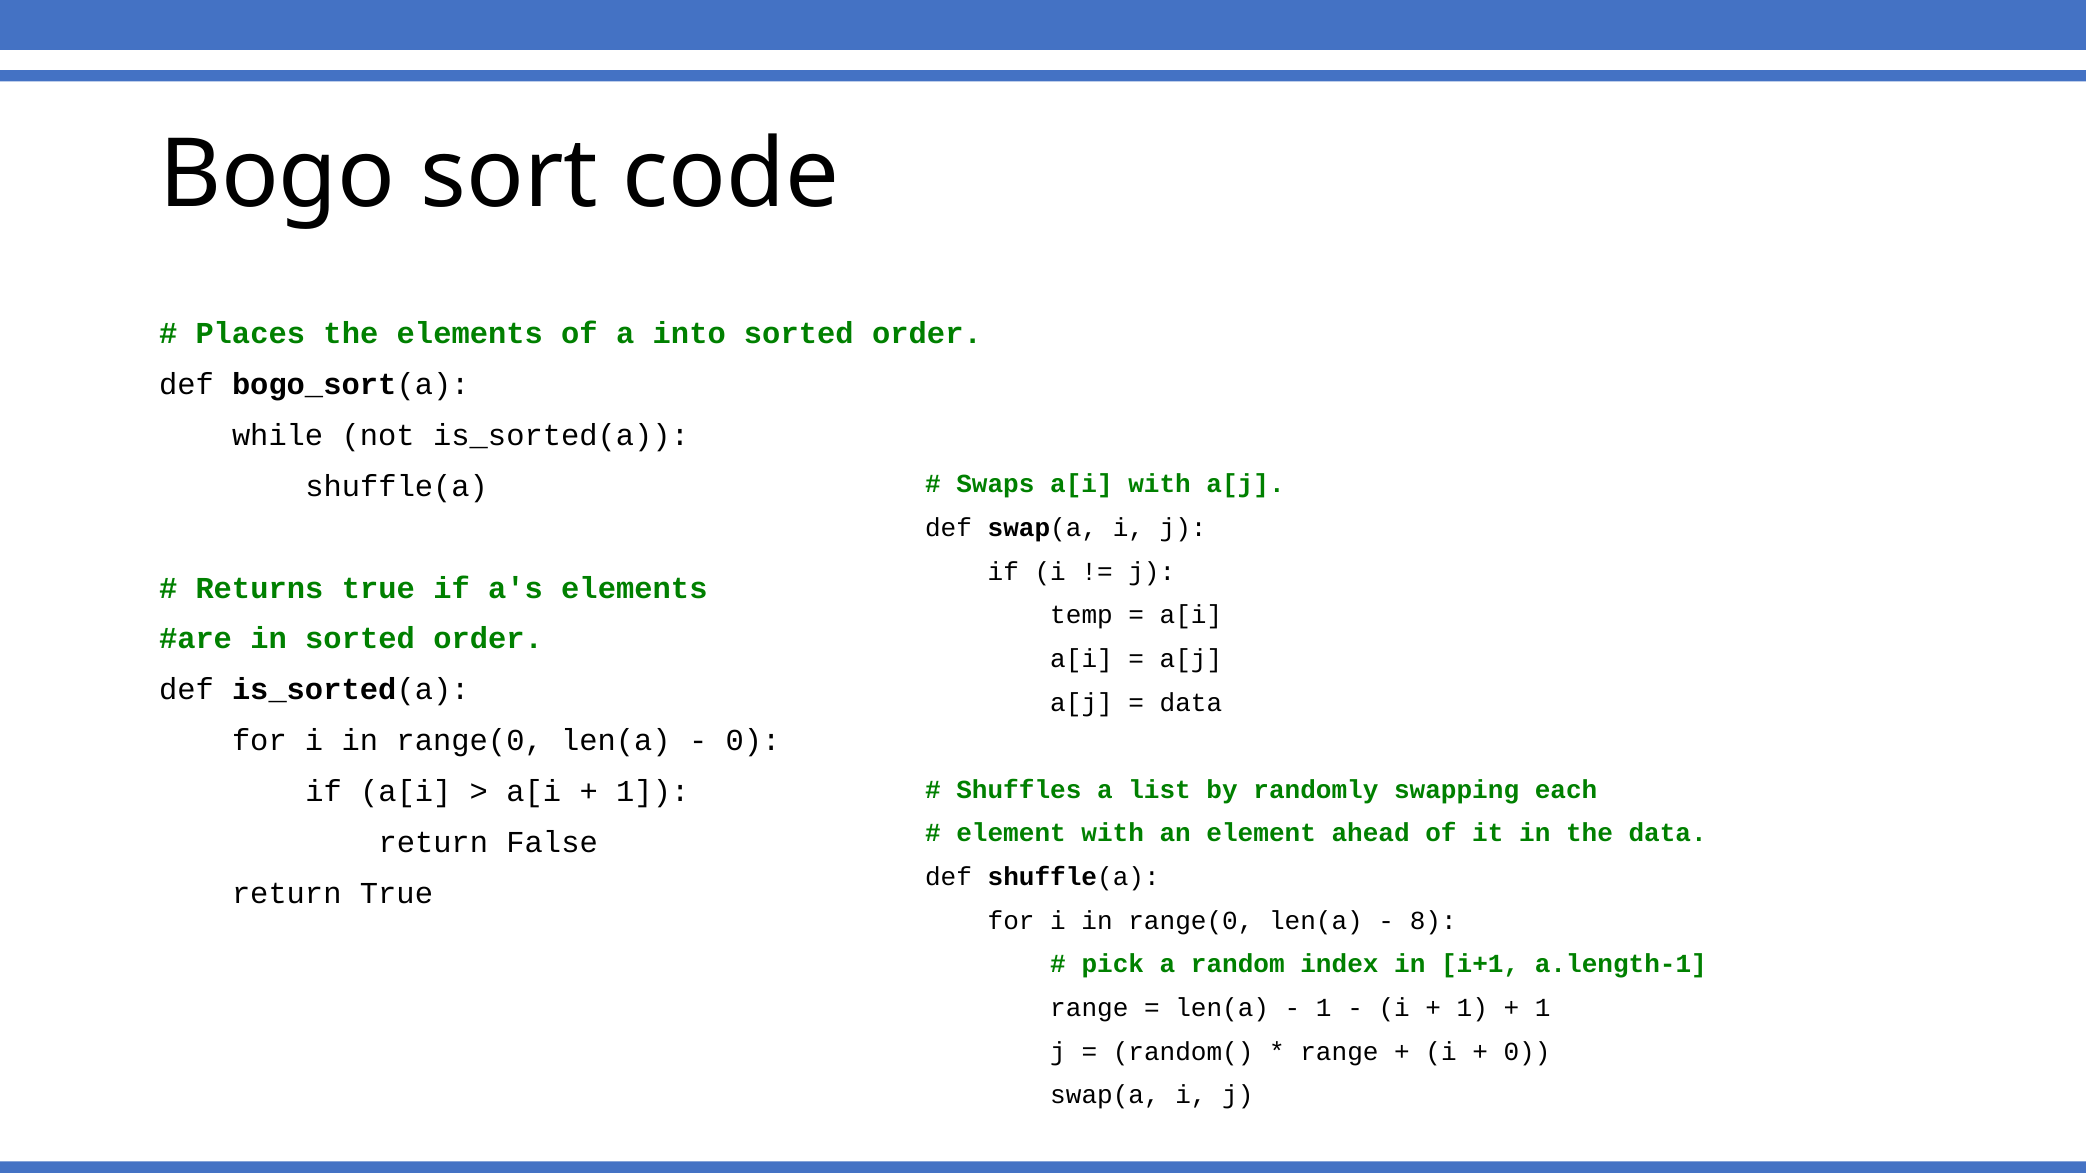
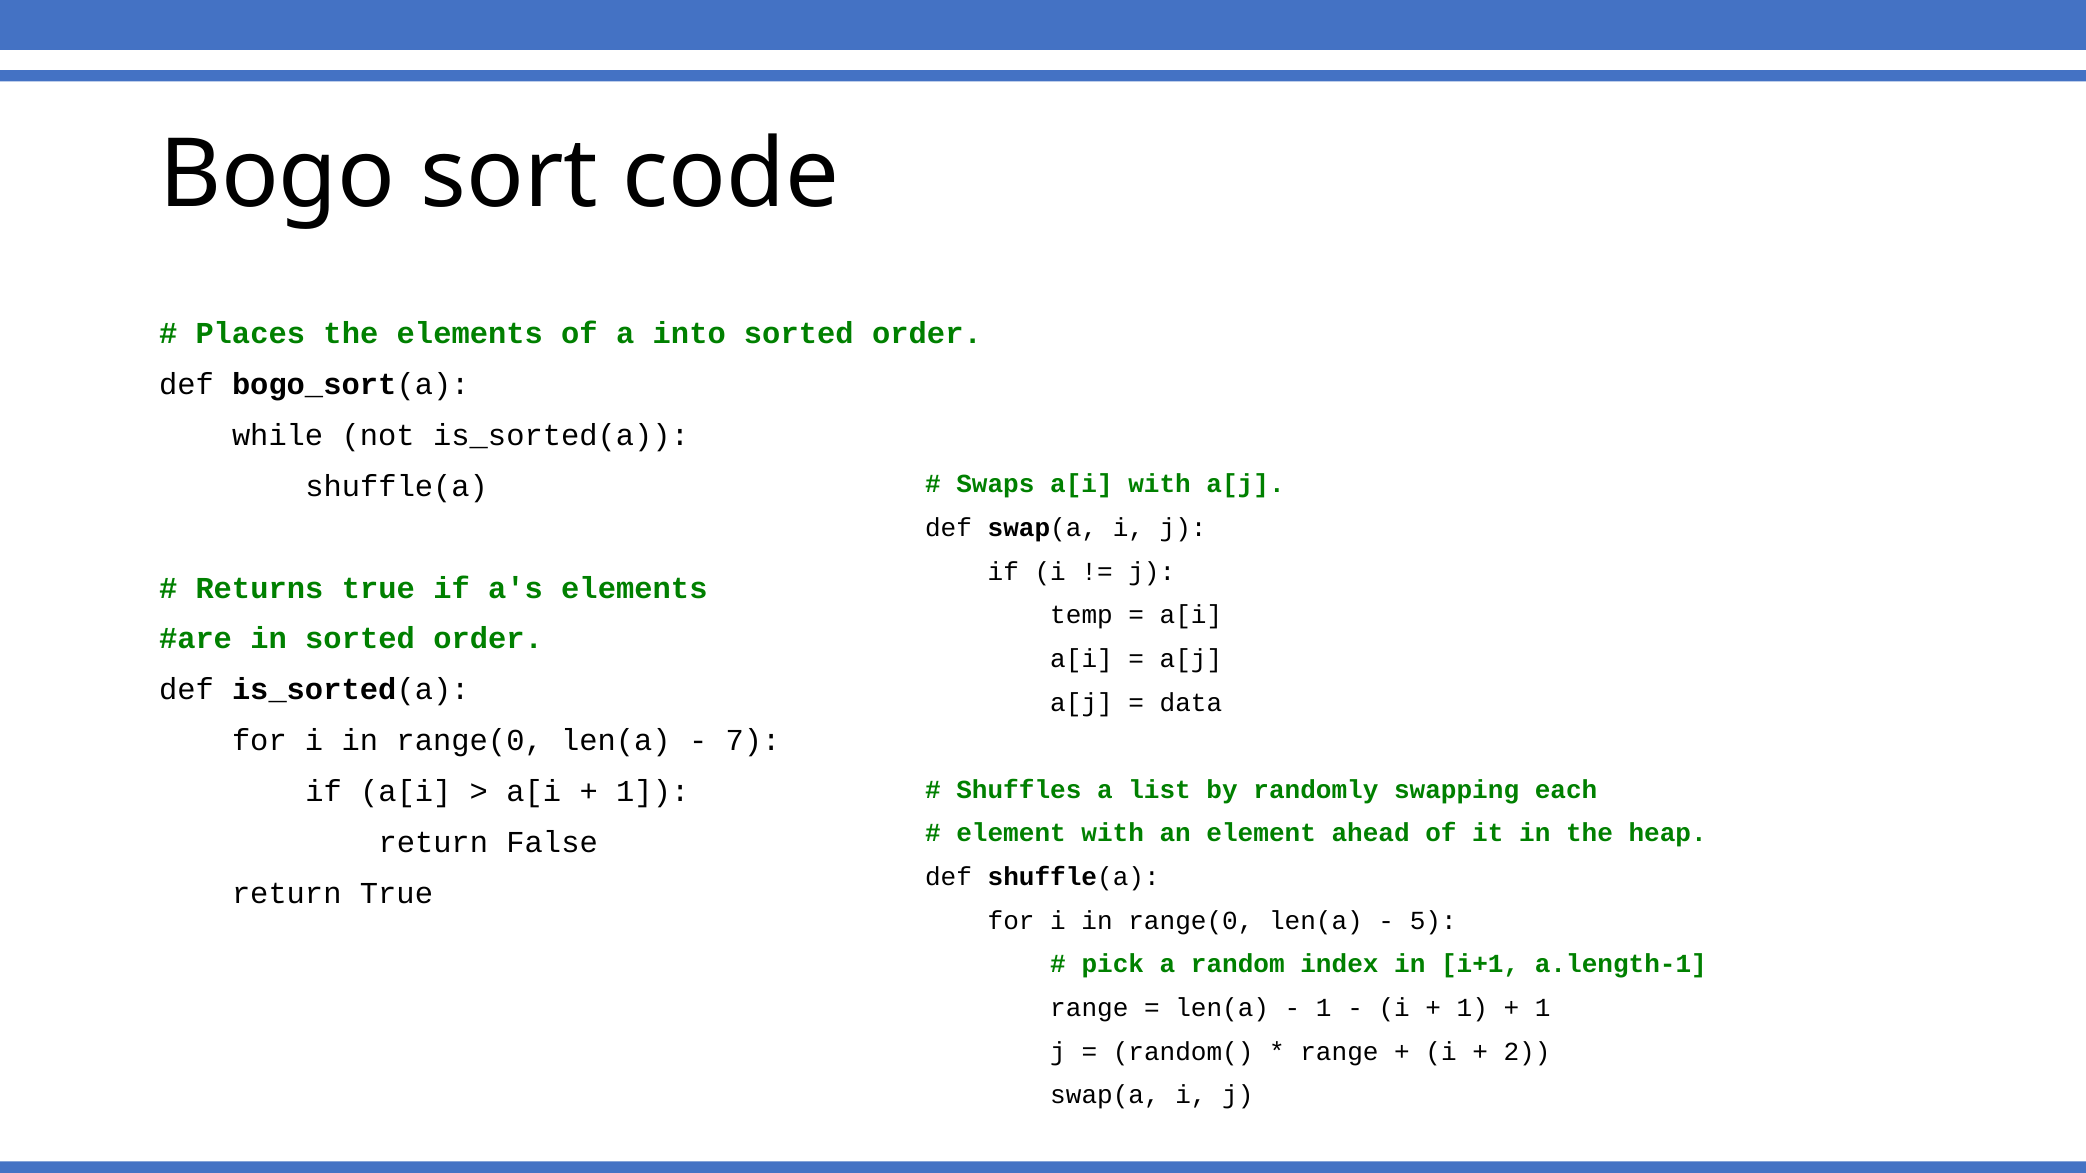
0 at (753, 741): 0 -> 7
the data: data -> heap
8: 8 -> 5
0 at (1527, 1052): 0 -> 2
